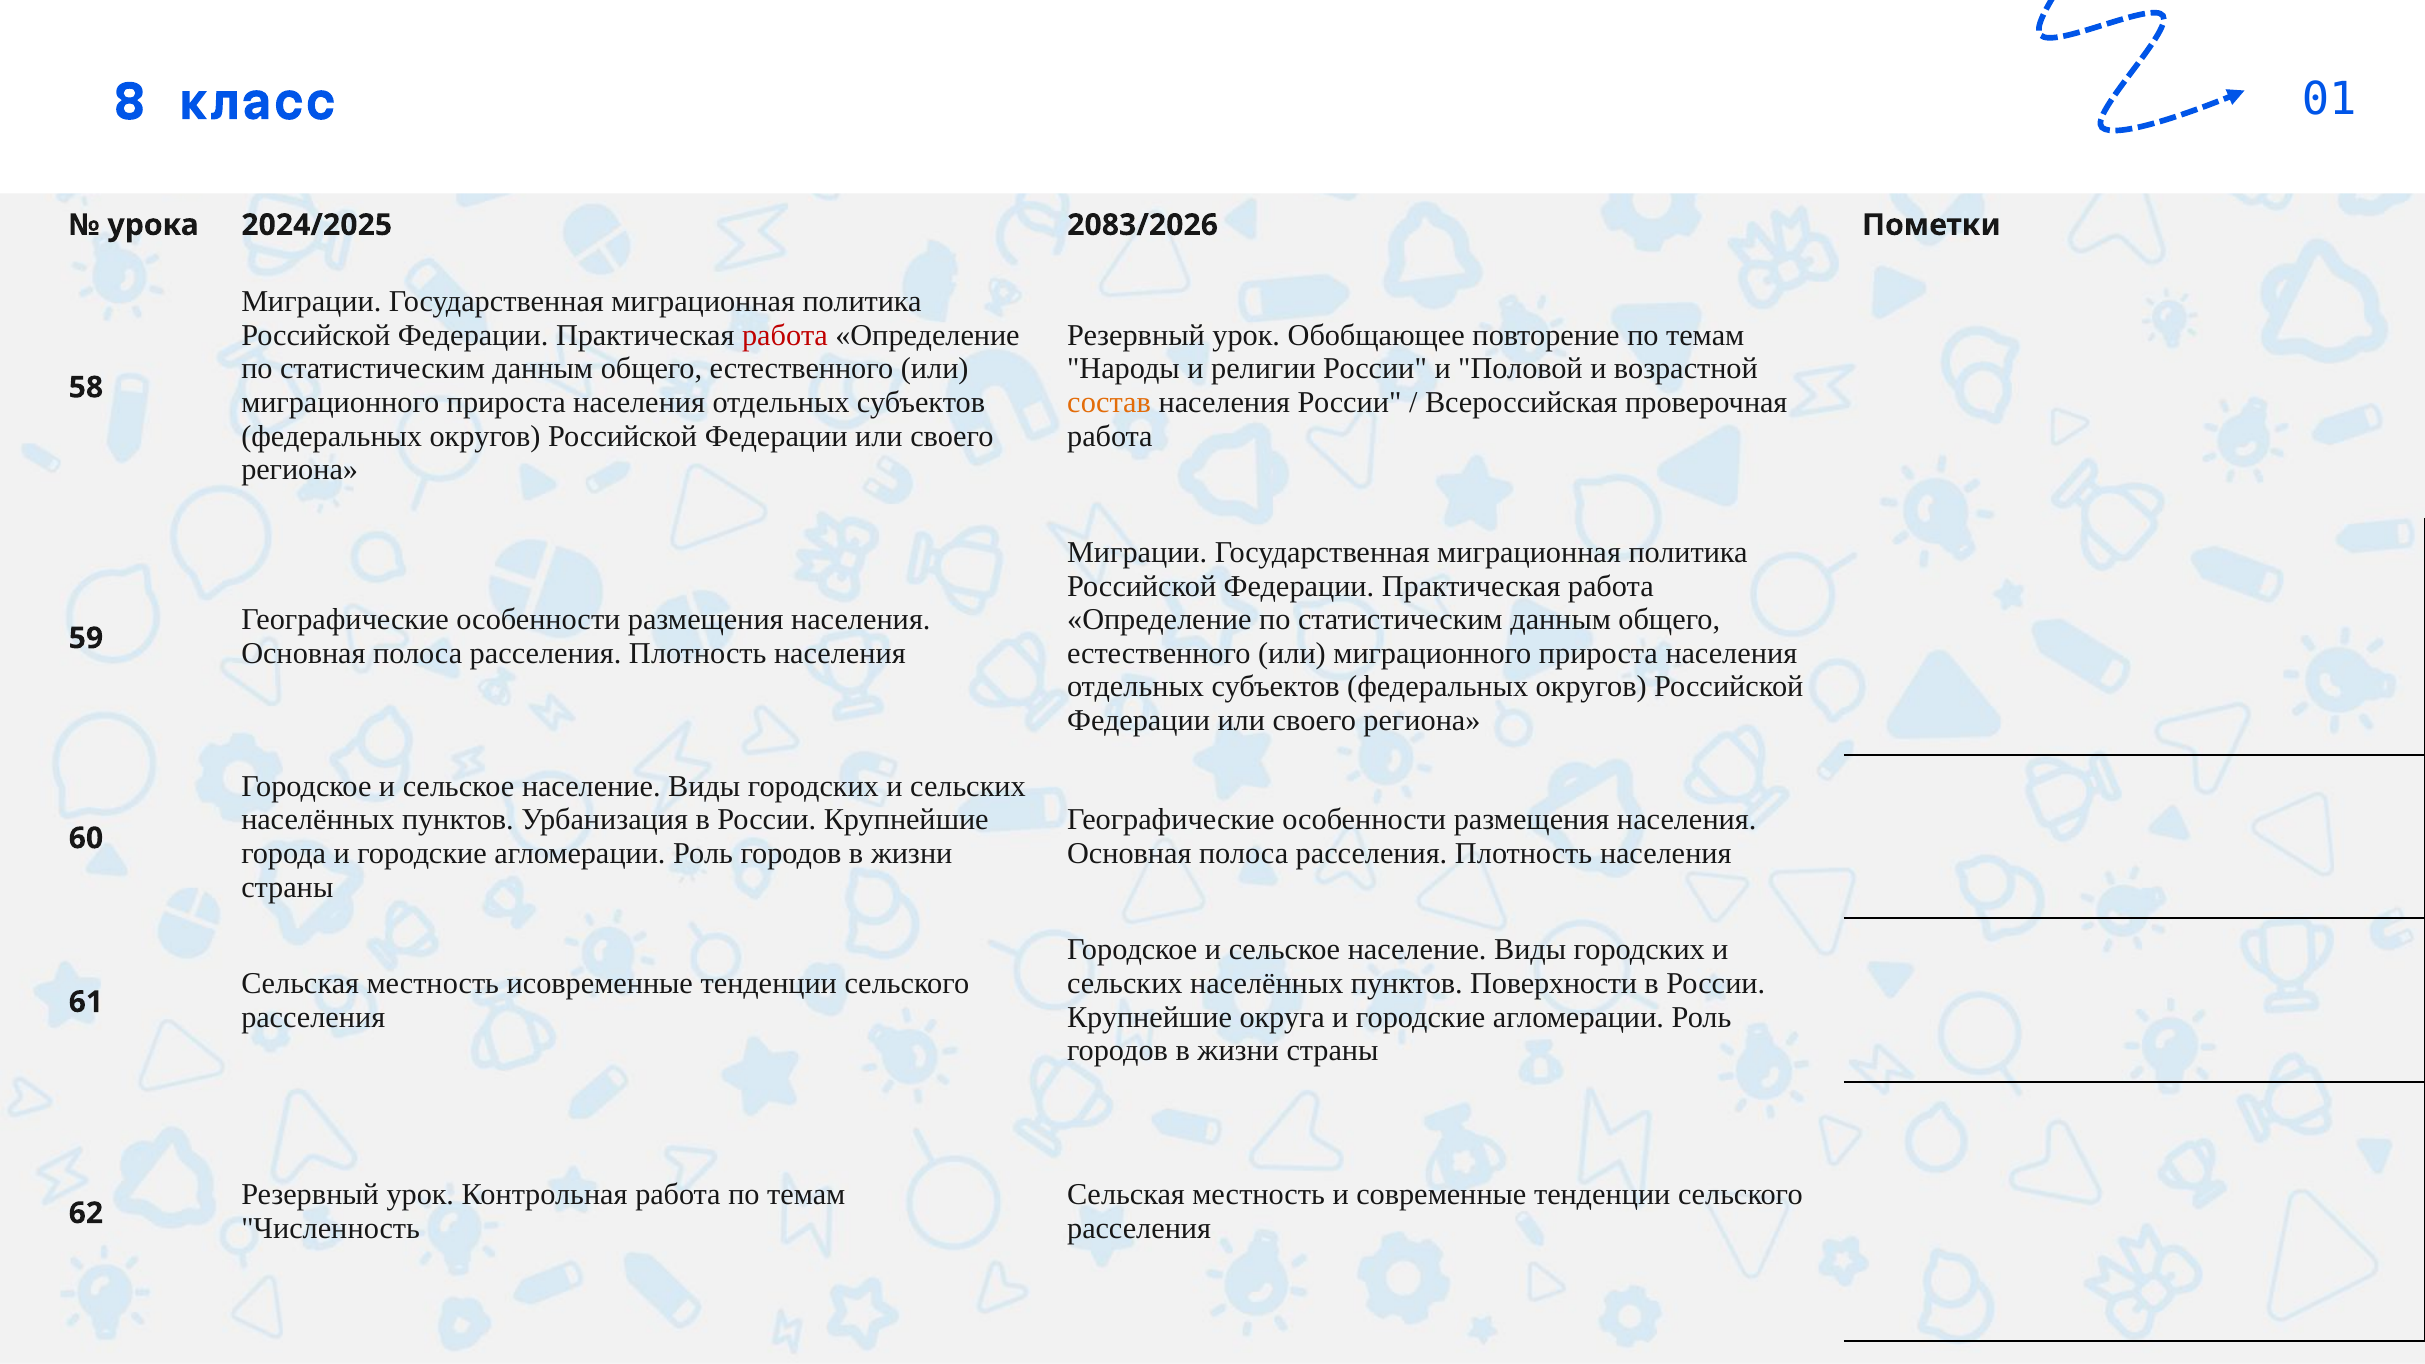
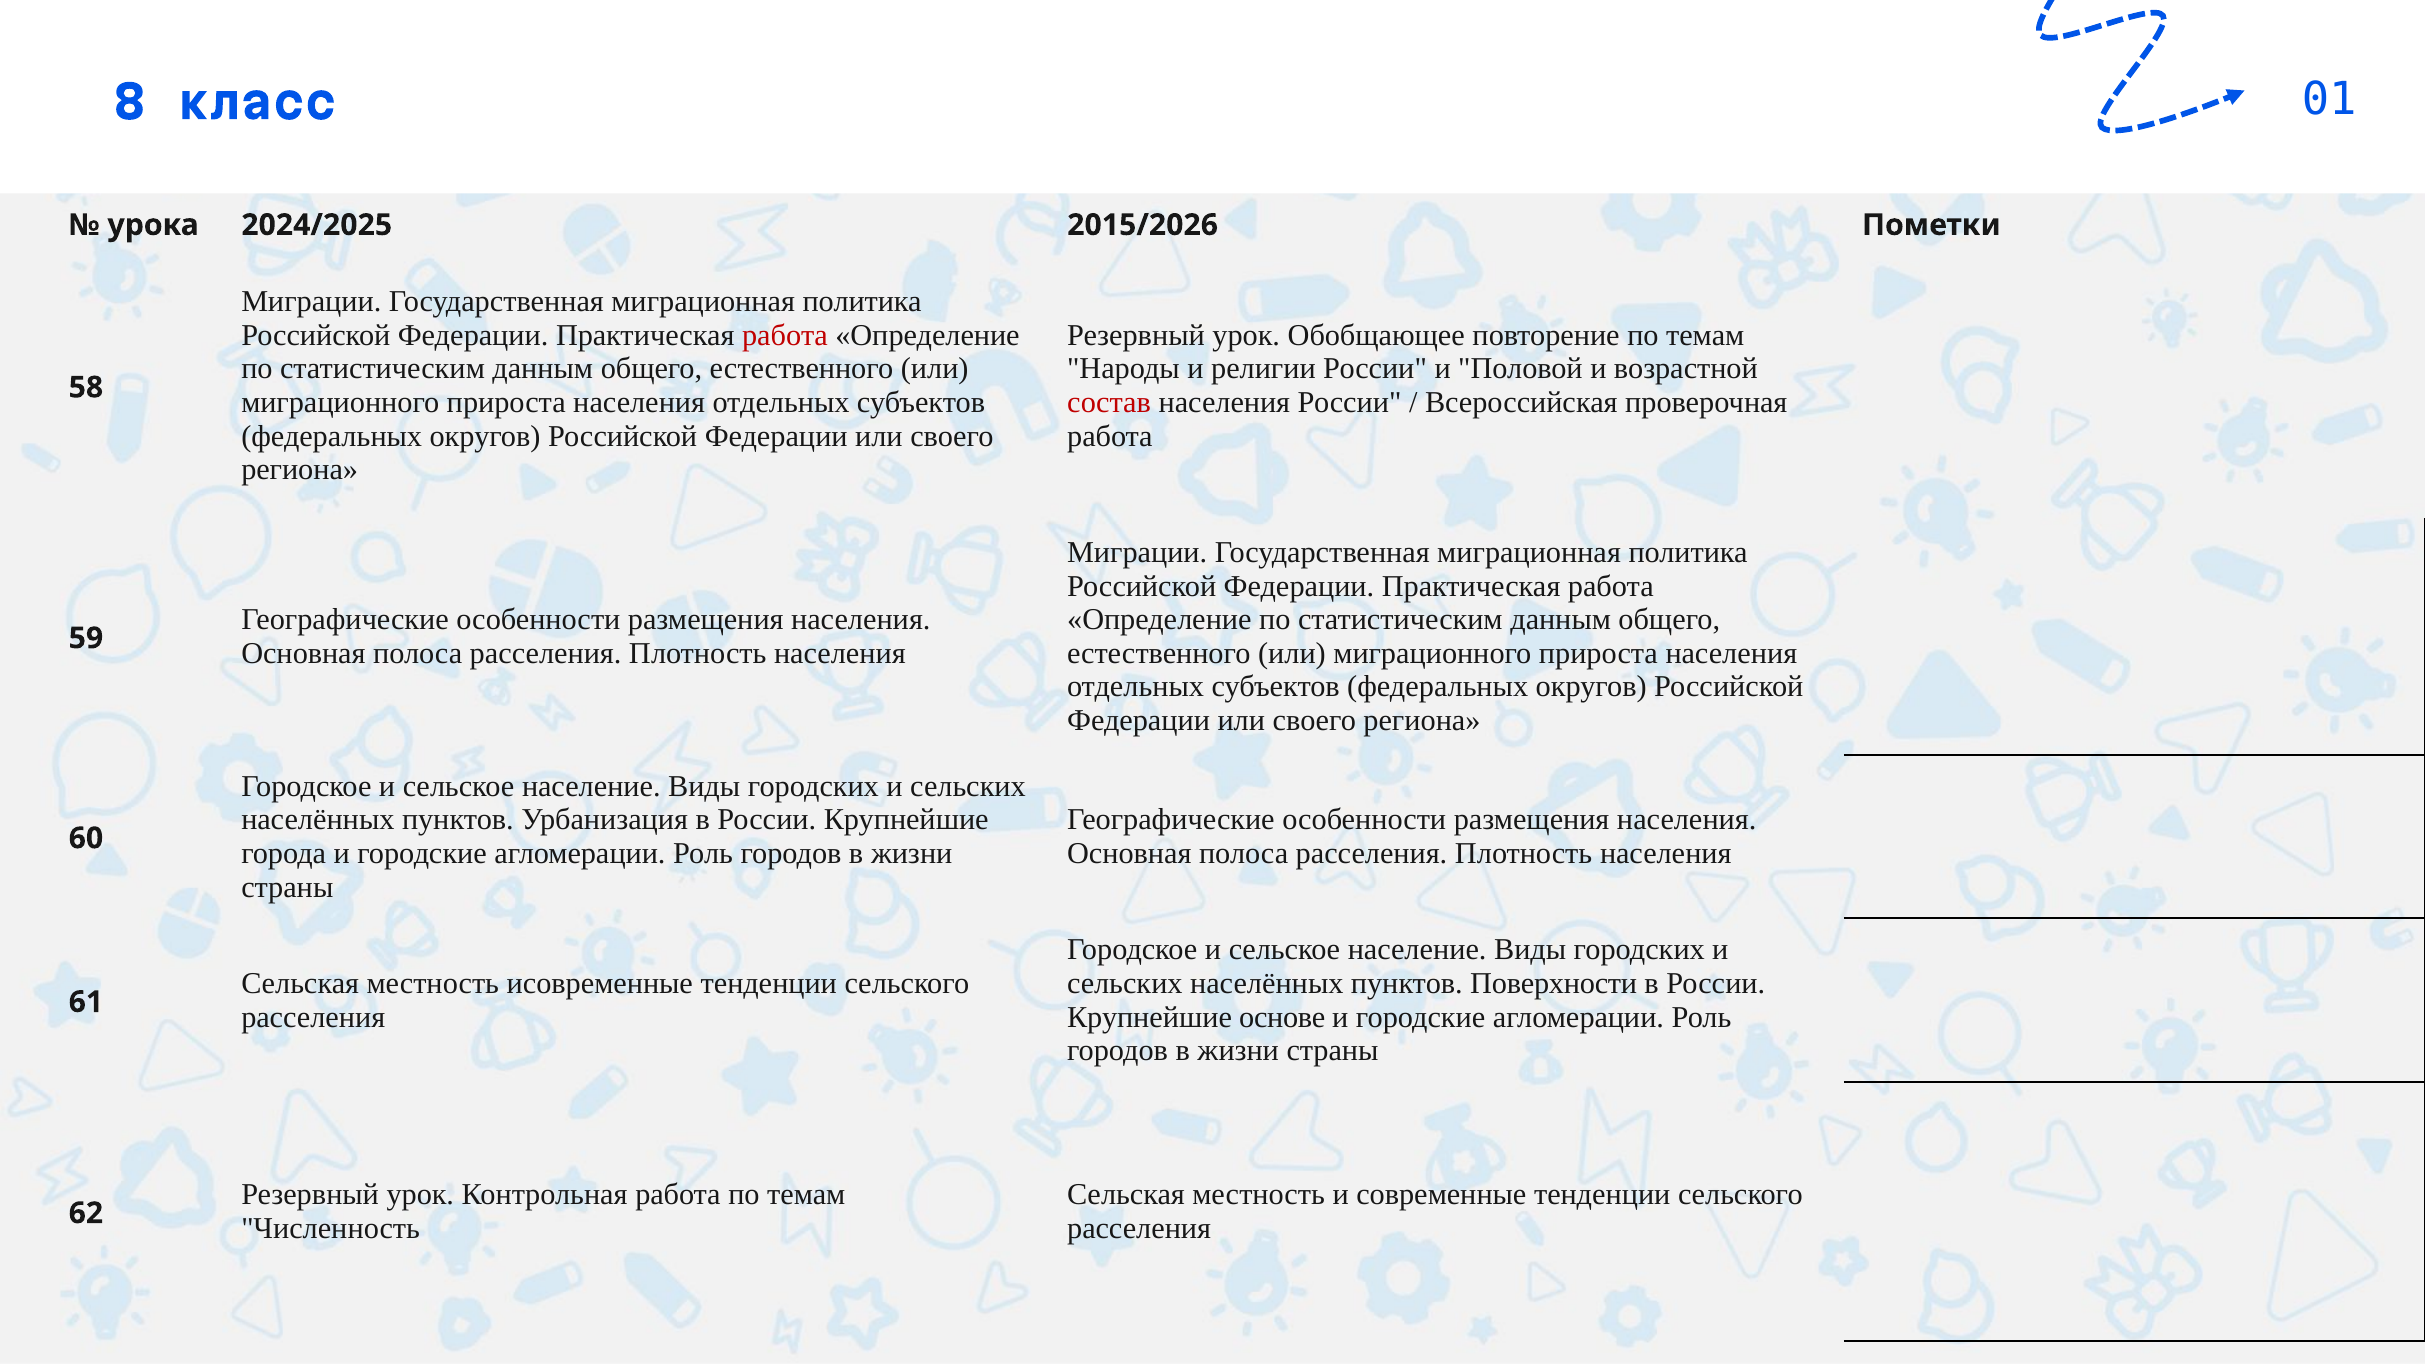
2083/2026: 2083/2026 -> 2015/2026
состав colour: orange -> red
округа: округа -> основе
